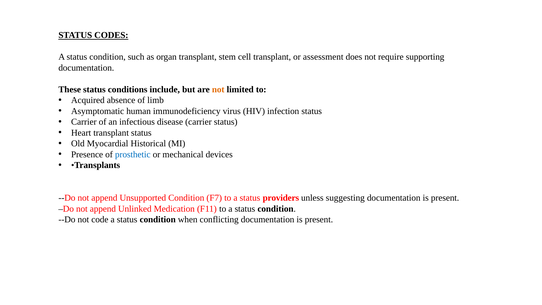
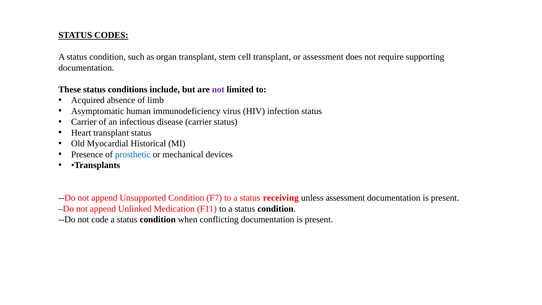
not at (218, 89) colour: orange -> purple
providers: providers -> receiving
unless suggesting: suggesting -> assessment
